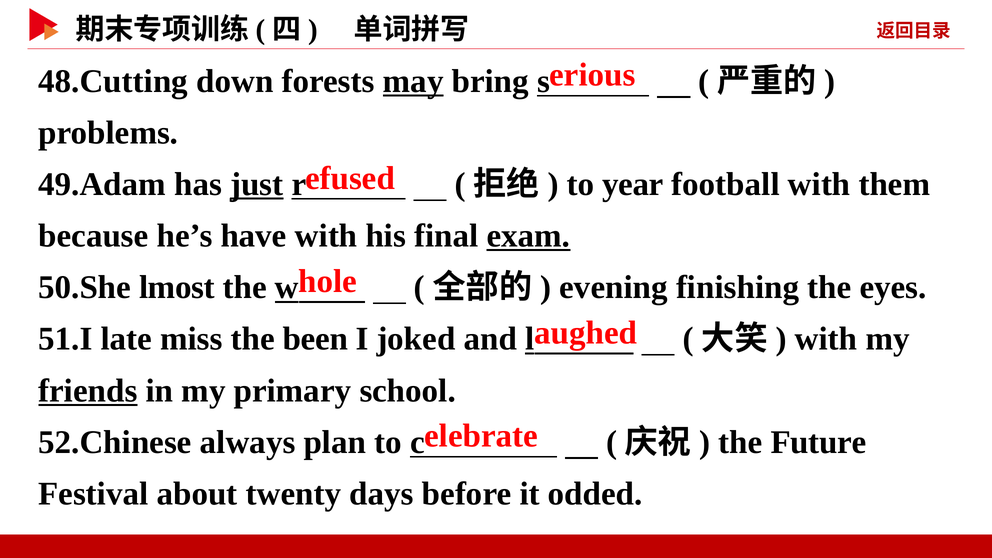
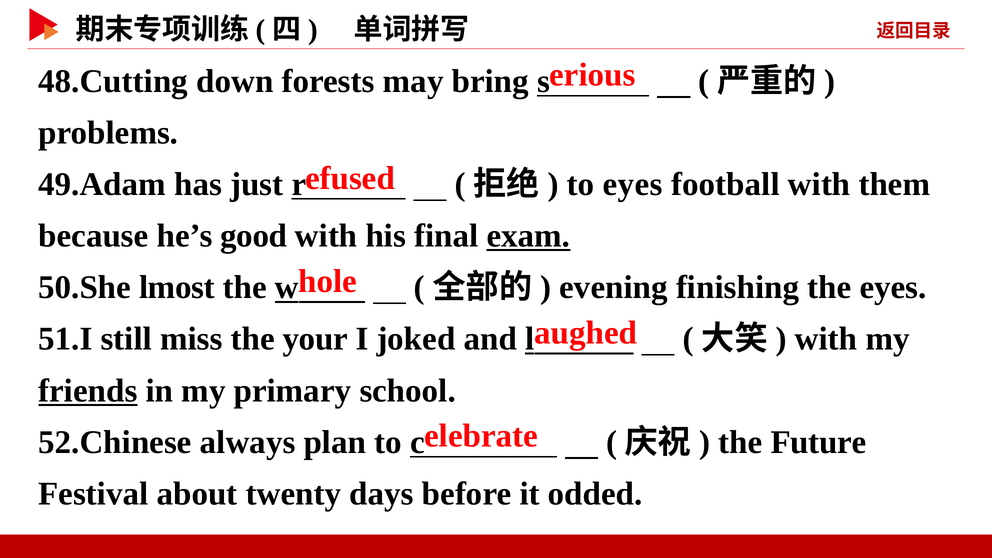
may underline: present -> none
just underline: present -> none
to year: year -> eyes
have: have -> good
late: late -> still
been: been -> your
